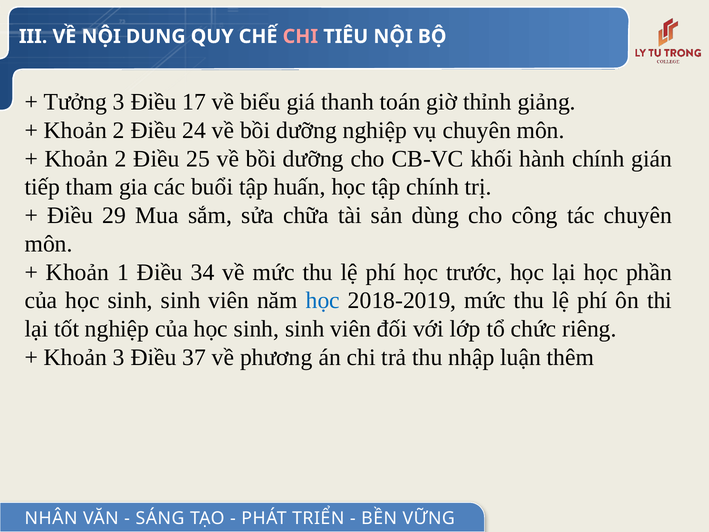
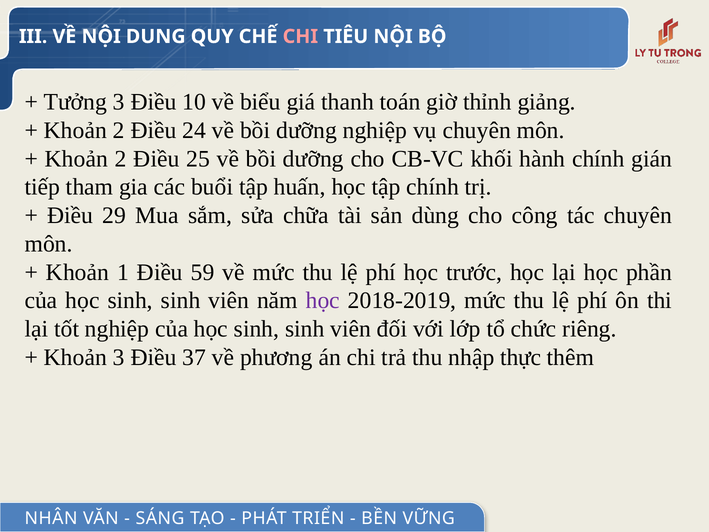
17: 17 -> 10
34: 34 -> 59
học at (323, 301) colour: blue -> purple
luận: luận -> thực
